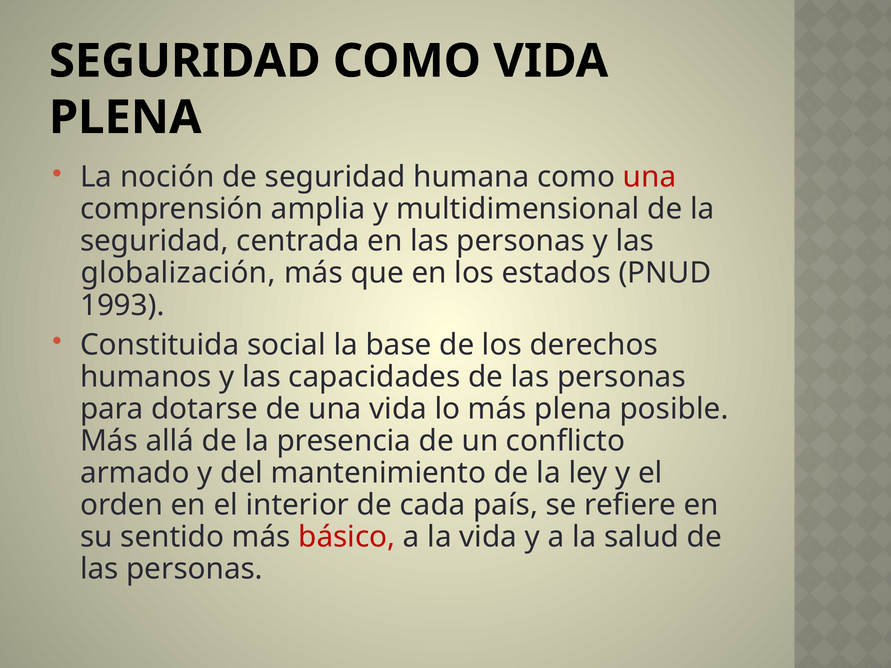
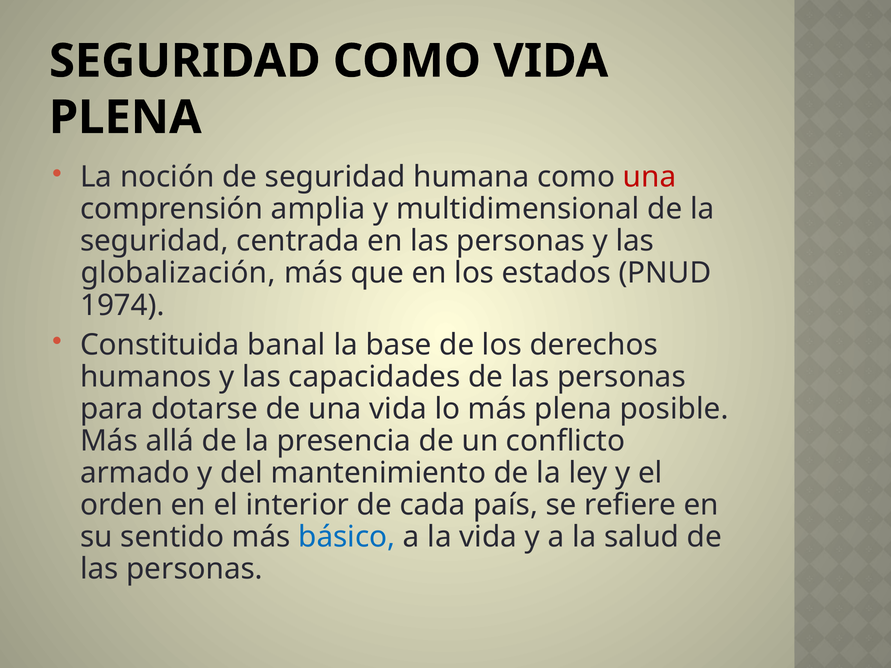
1993: 1993 -> 1974
social: social -> banal
básico colour: red -> blue
